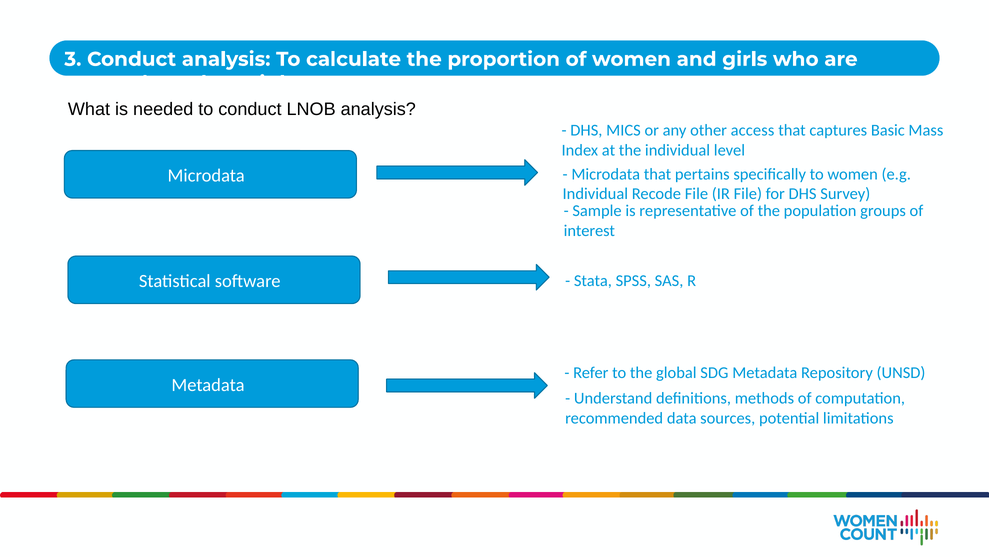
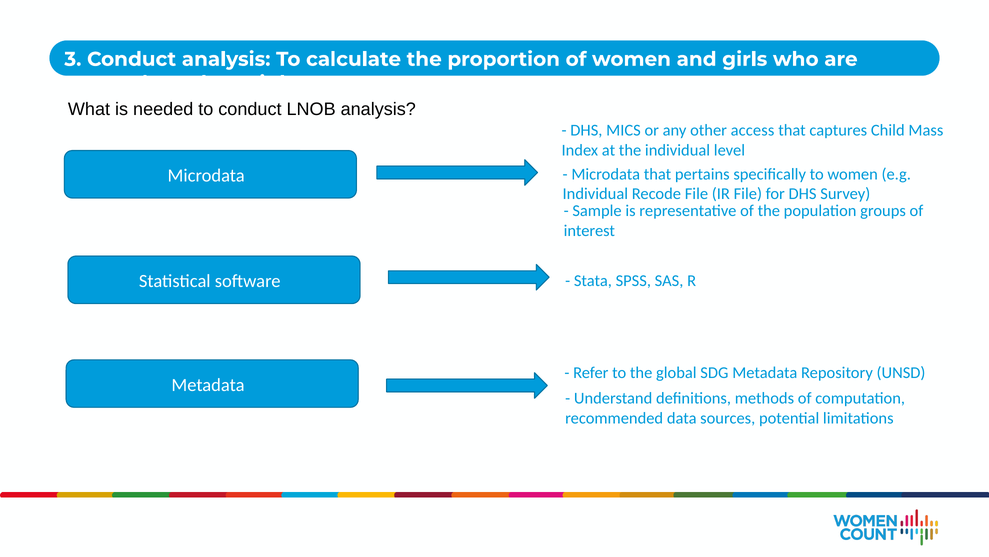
Basic: Basic -> Child
